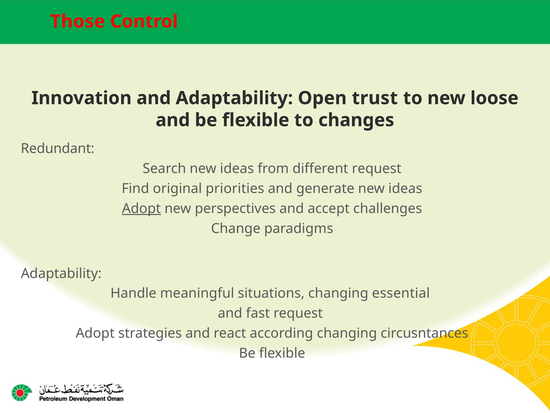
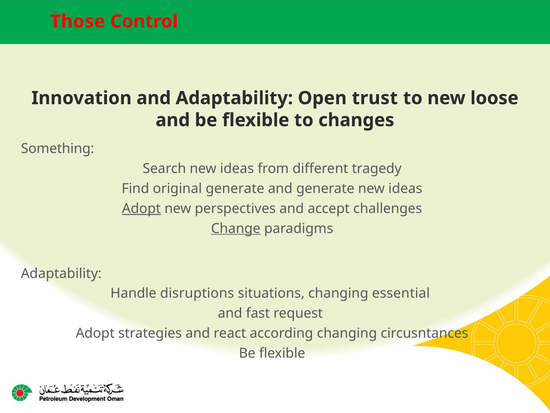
Redundant: Redundant -> Something
different request: request -> tragedy
original priorities: priorities -> generate
Change underline: none -> present
meaningful: meaningful -> disruptions
